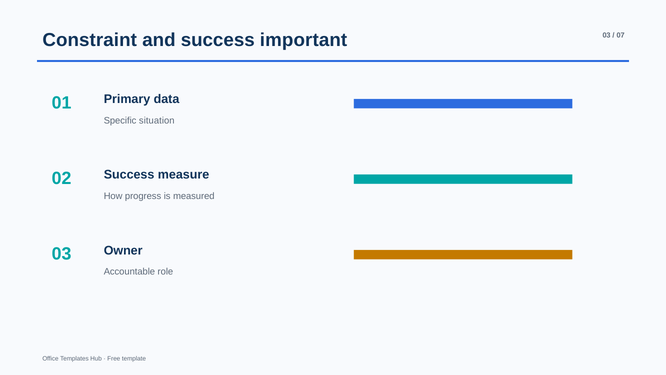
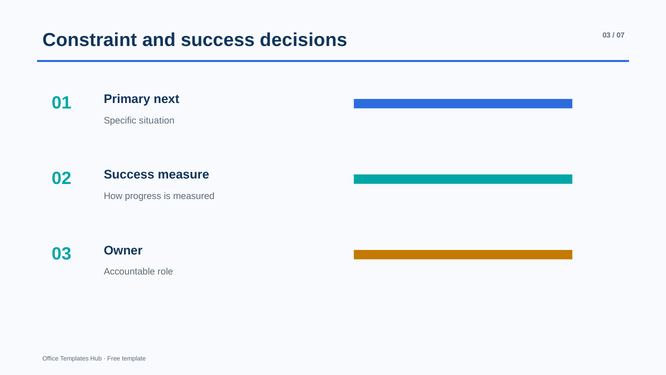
important: important -> decisions
data: data -> next
